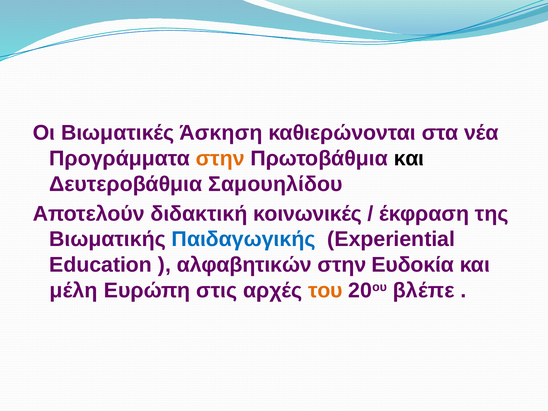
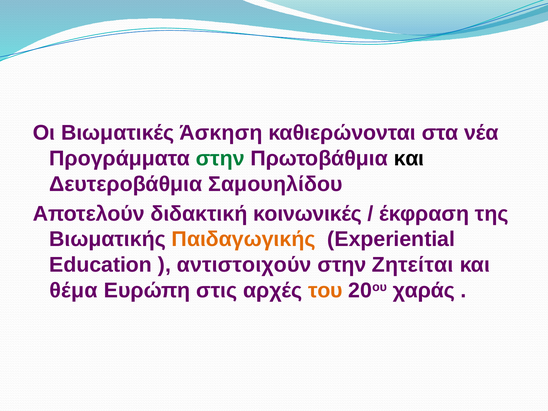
στην at (220, 158) colour: orange -> green
Παιδαγωγικής colour: blue -> orange
αλφαβητικών: αλφαβητικών -> αντιστοιχούν
Ευδοκία: Ευδοκία -> Ζητείται
μέλη: μέλη -> θέμα
βλέπε: βλέπε -> χαράς
